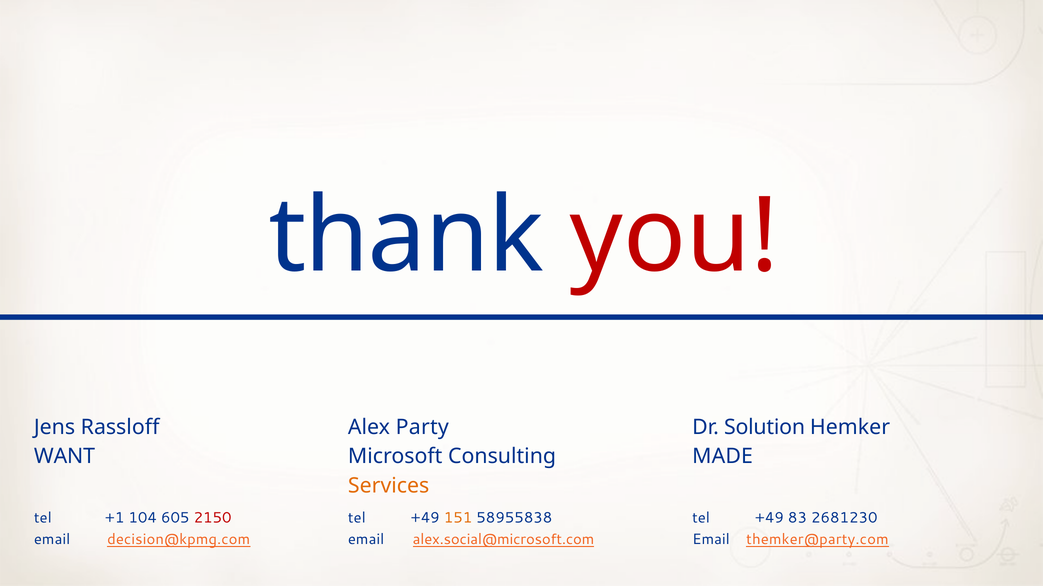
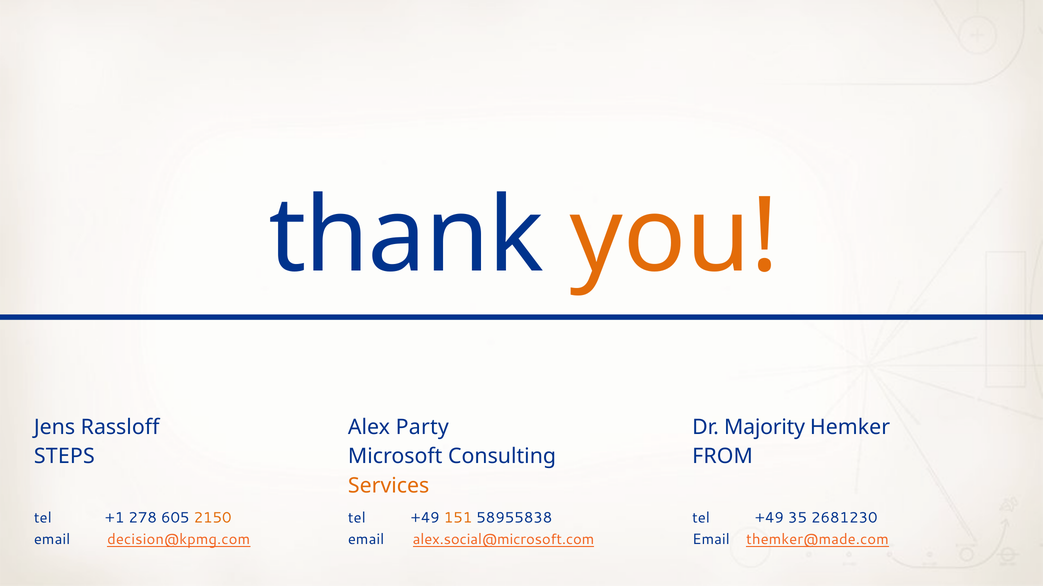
you colour: red -> orange
Solution: Solution -> Majority
WANT: WANT -> STEPS
MADE: MADE -> FROM
104: 104 -> 278
2150 colour: red -> orange
83: 83 -> 35
themker@party.com: themker@party.com -> themker@made.com
